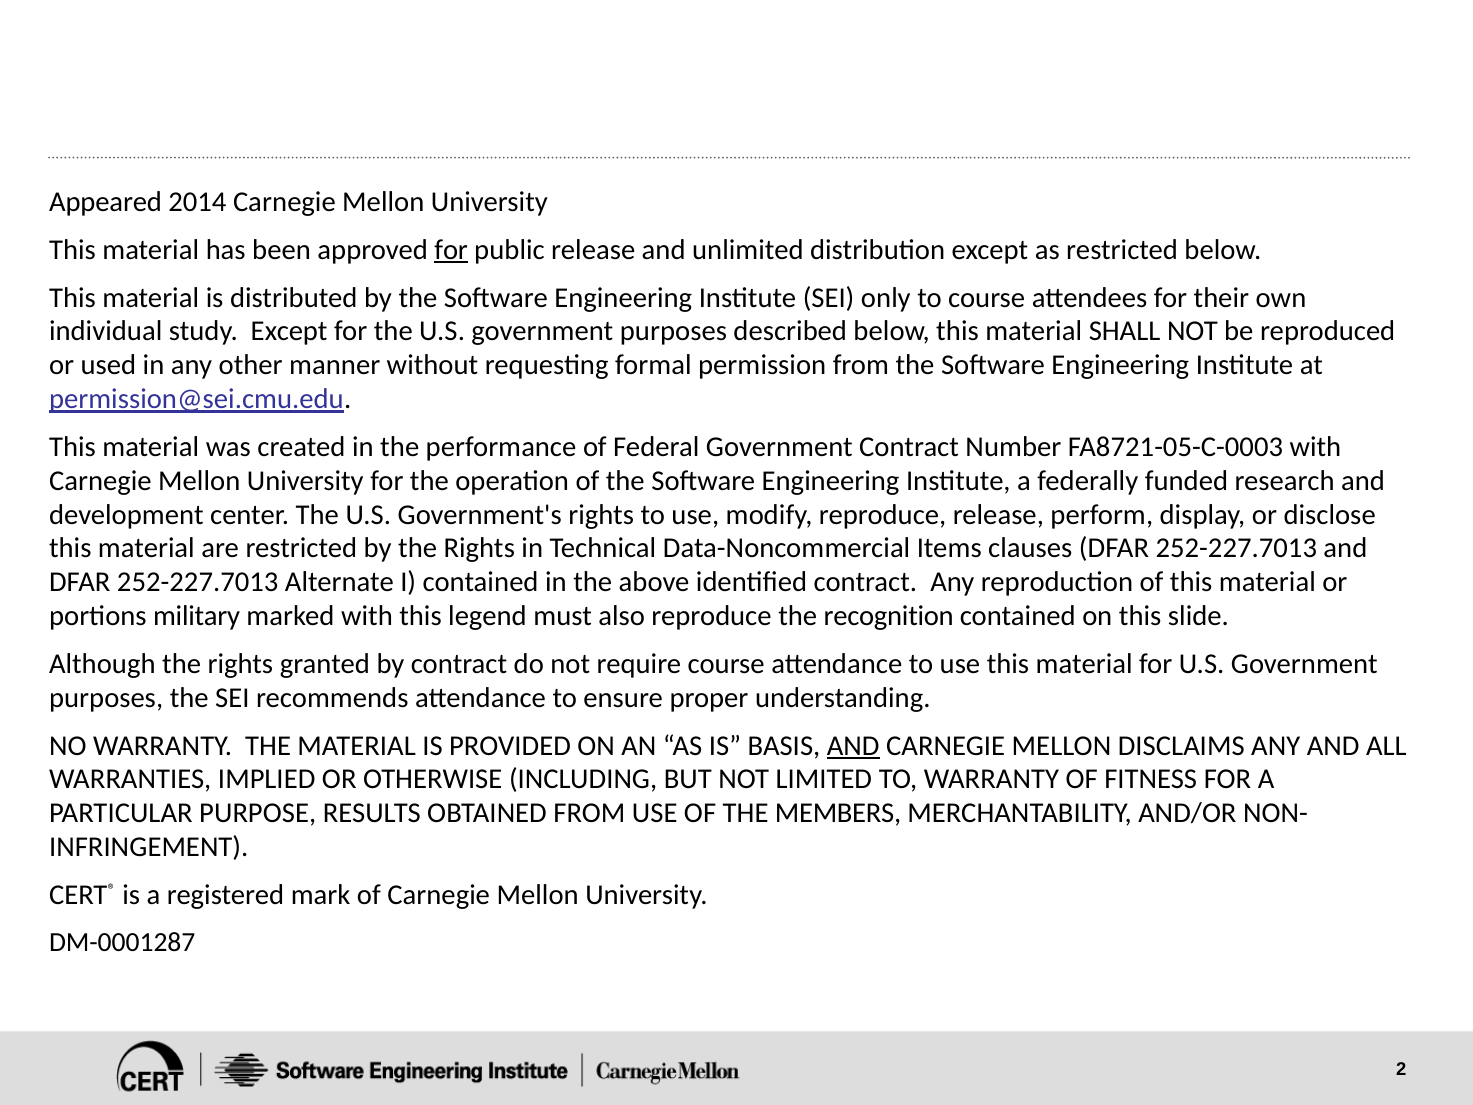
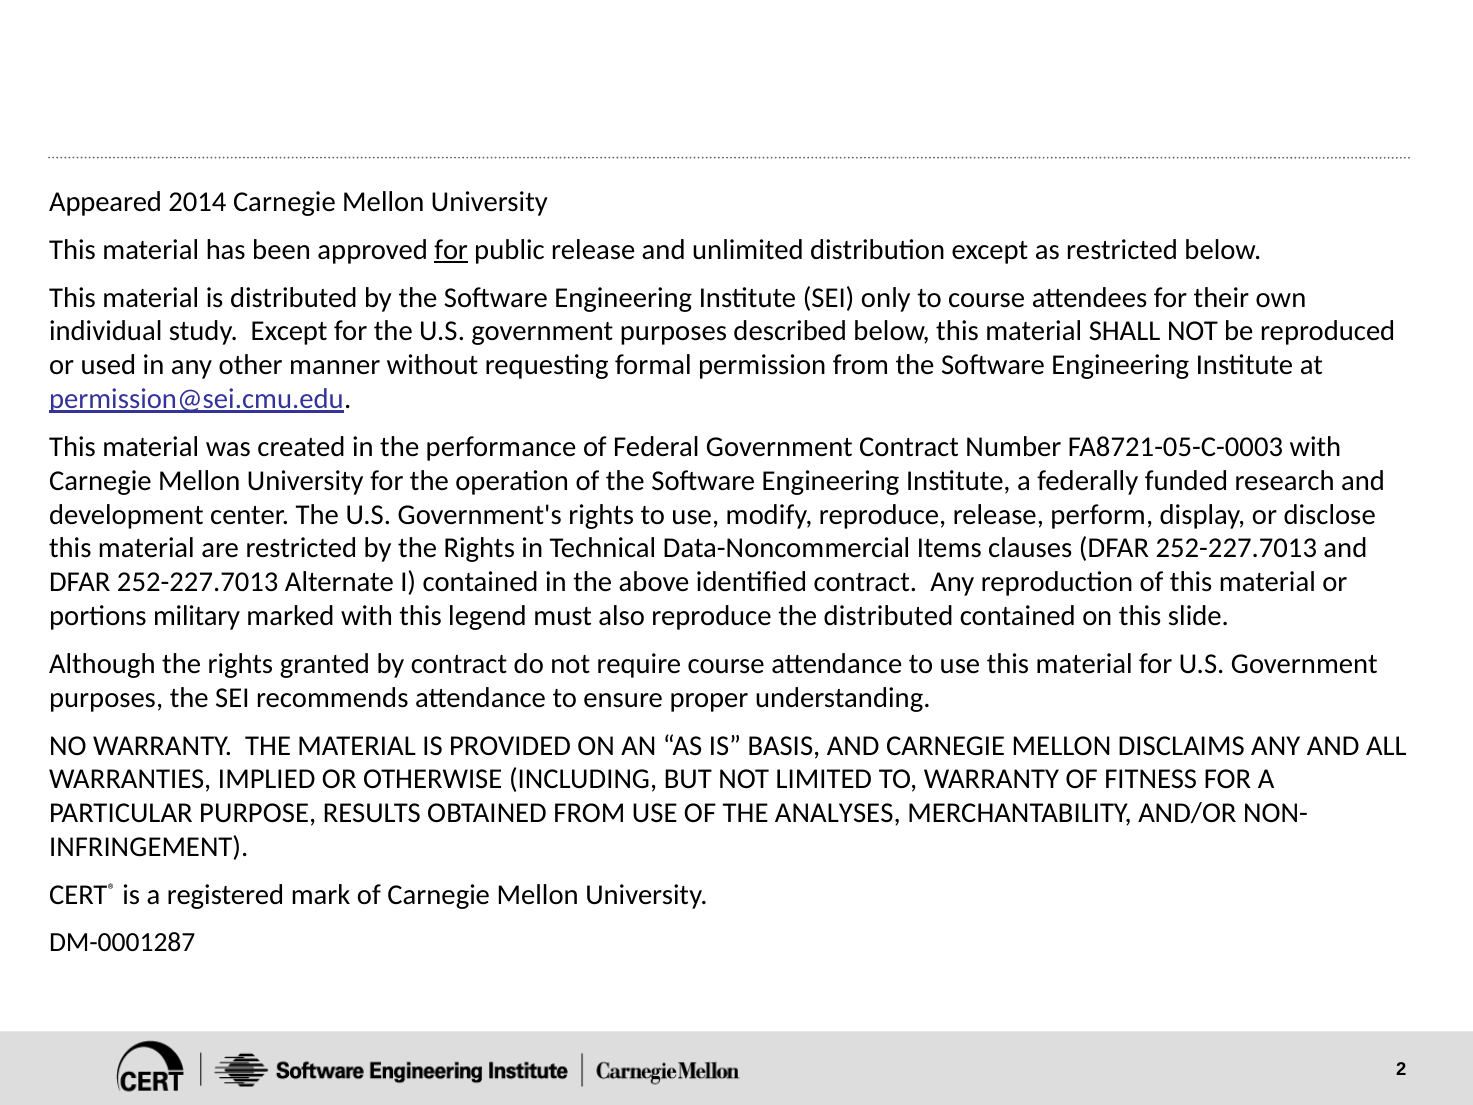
the recognition: recognition -> distributed
AND at (853, 745) underline: present -> none
MEMBERS: MEMBERS -> ANALYSES
